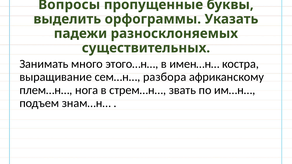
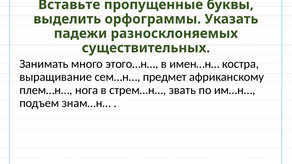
Вопросы: Вопросы -> Вставьте
разбора: разбора -> предмет
